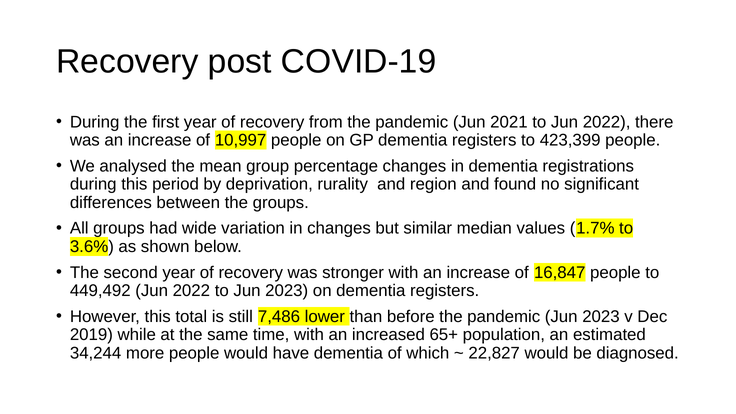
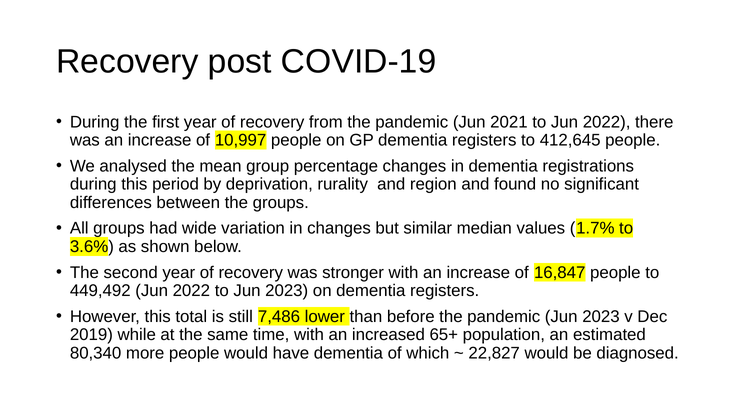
423,399: 423,399 -> 412,645
34,244: 34,244 -> 80,340
